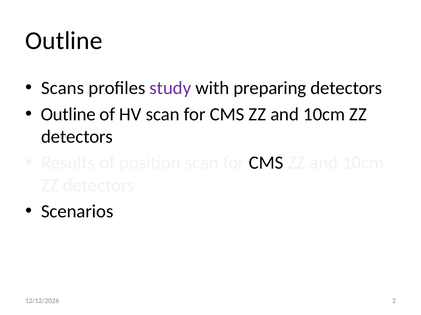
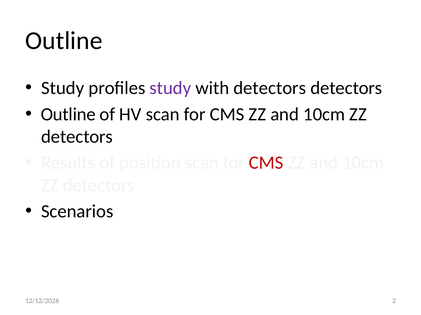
Scans at (63, 88): Scans -> Study
with preparing: preparing -> detectors
CMS at (266, 163) colour: black -> red
